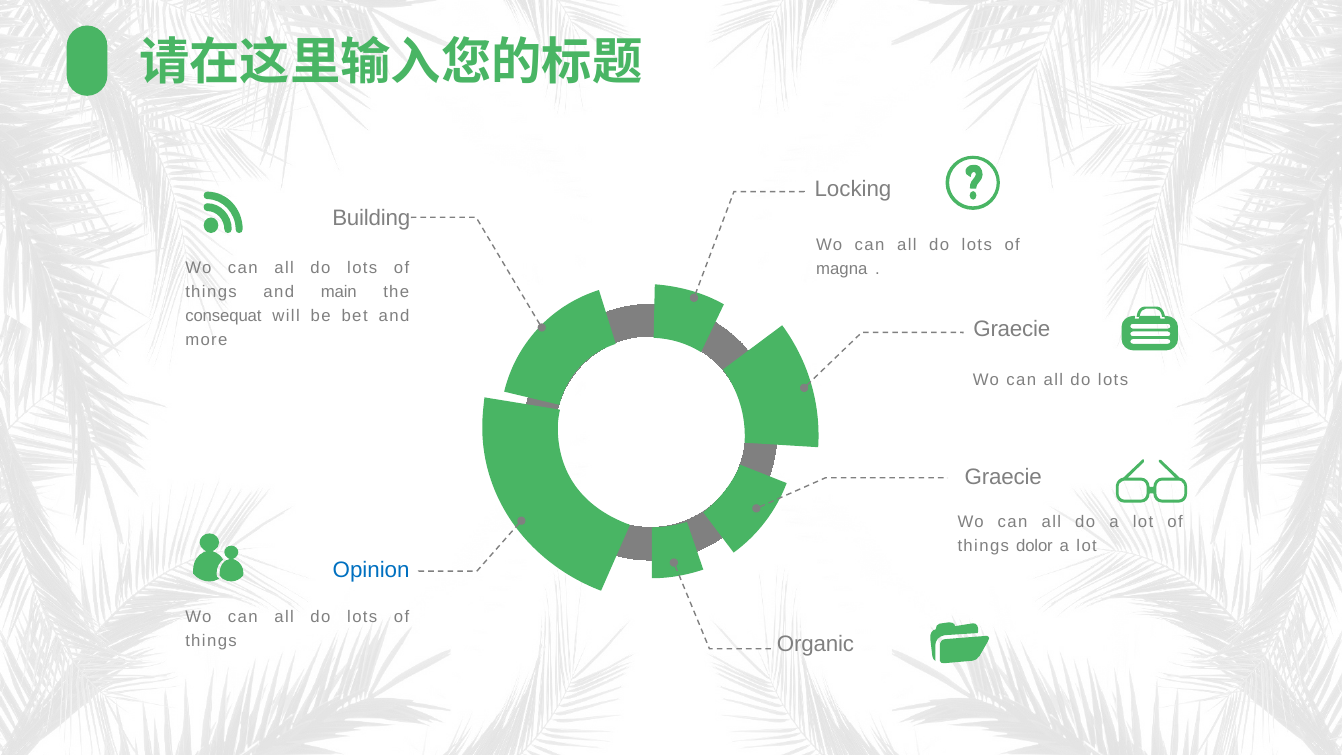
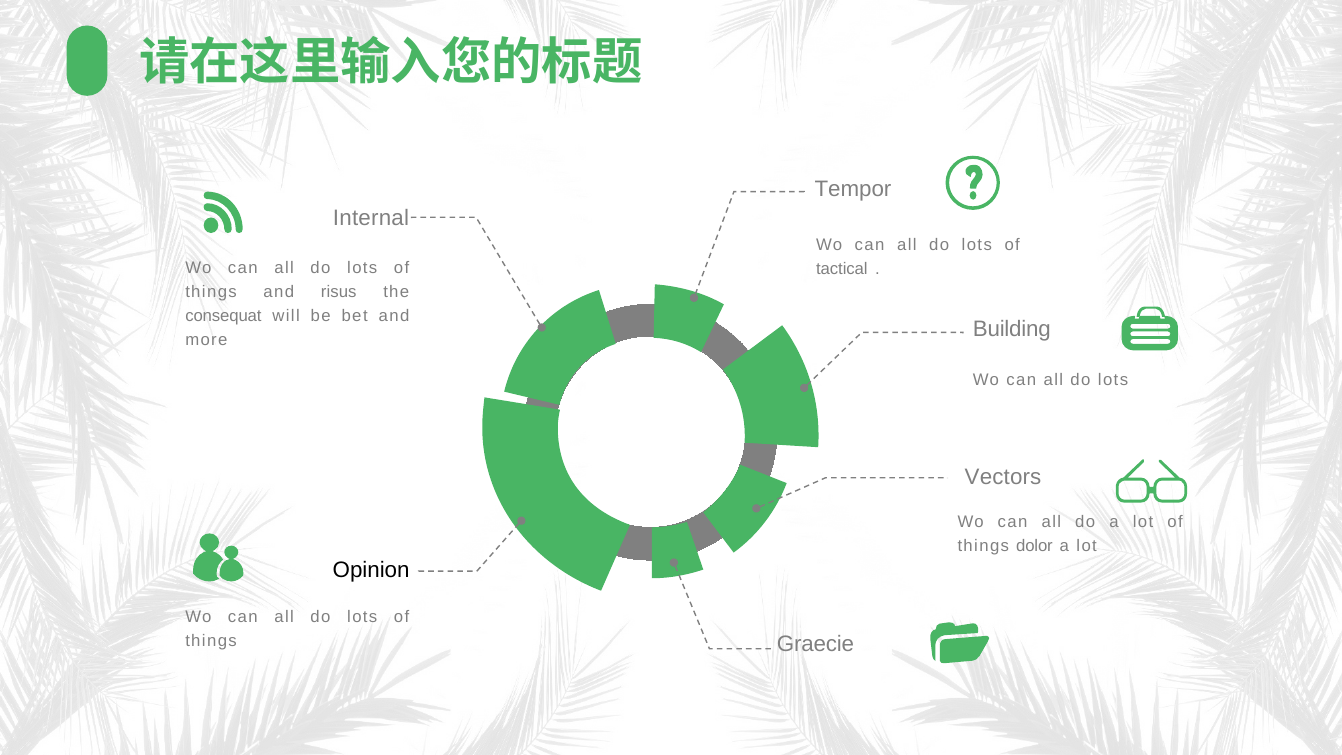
Locking: Locking -> Tempor
Building: Building -> Internal
magna: magna -> tactical
main: main -> risus
Graecie at (1012, 329): Graecie -> Building
Graecie at (1003, 477): Graecie -> Vectors
Opinion colour: blue -> black
Organic: Organic -> Graecie
